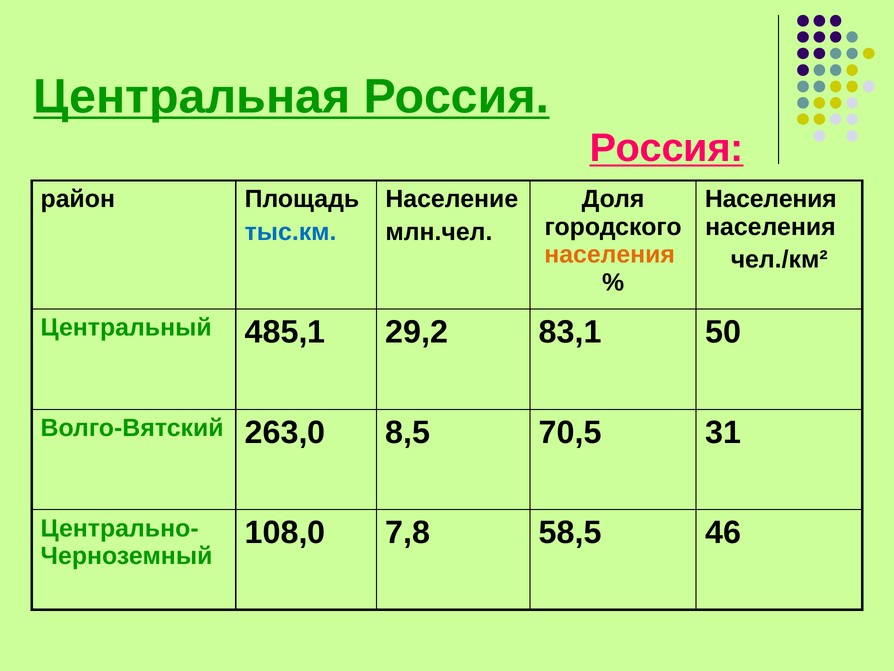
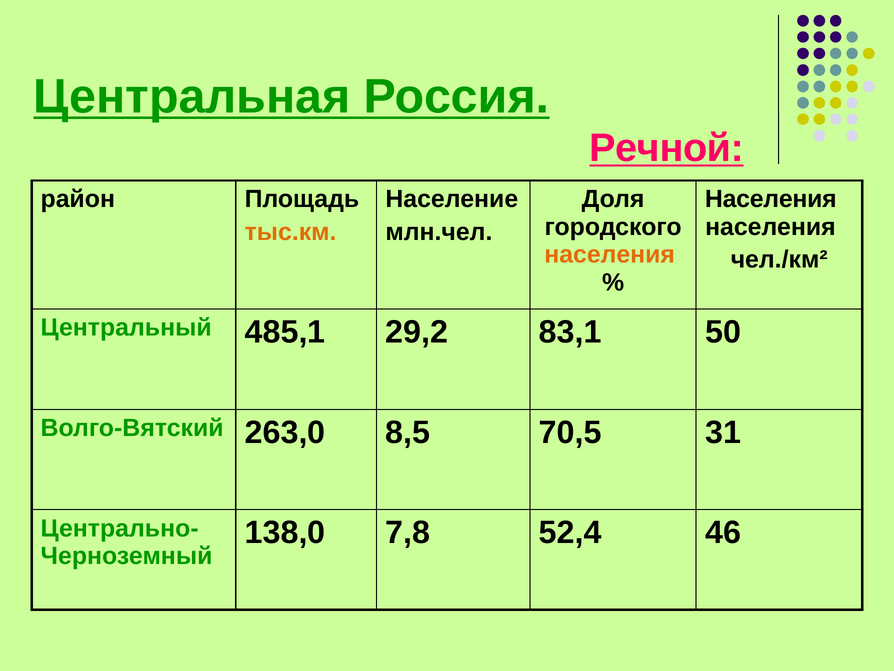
Россия at (667, 148): Россия -> Речной
тыс.км colour: blue -> orange
108,0: 108,0 -> 138,0
58,5: 58,5 -> 52,4
